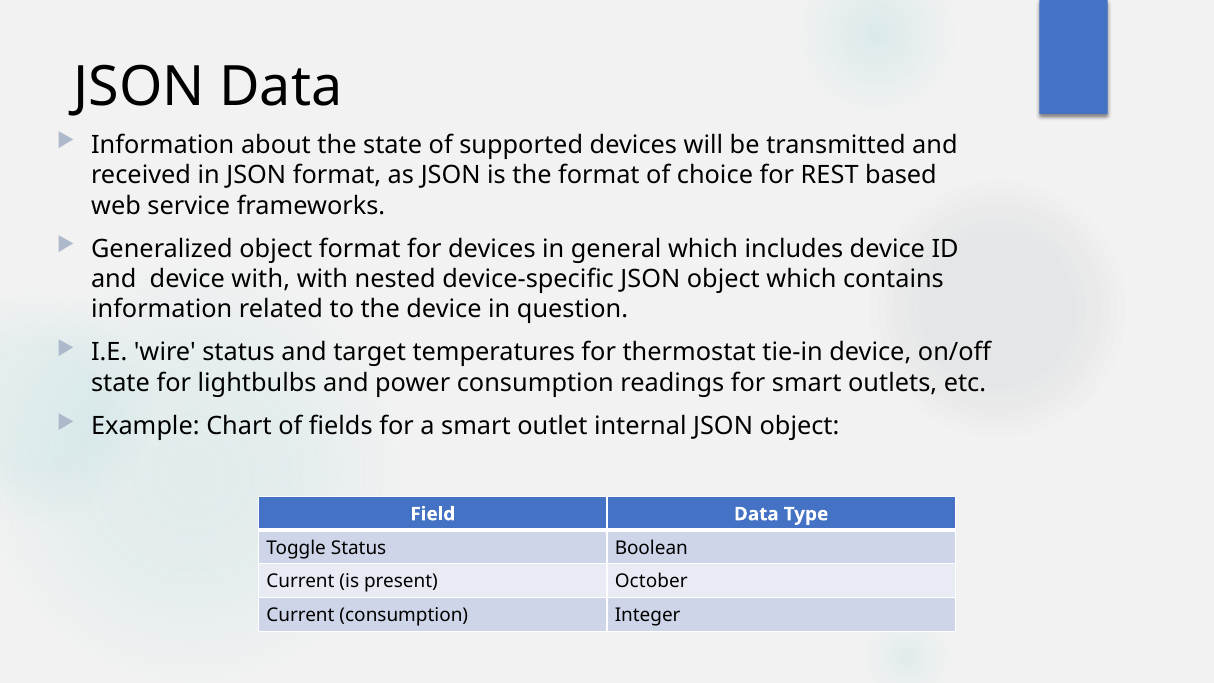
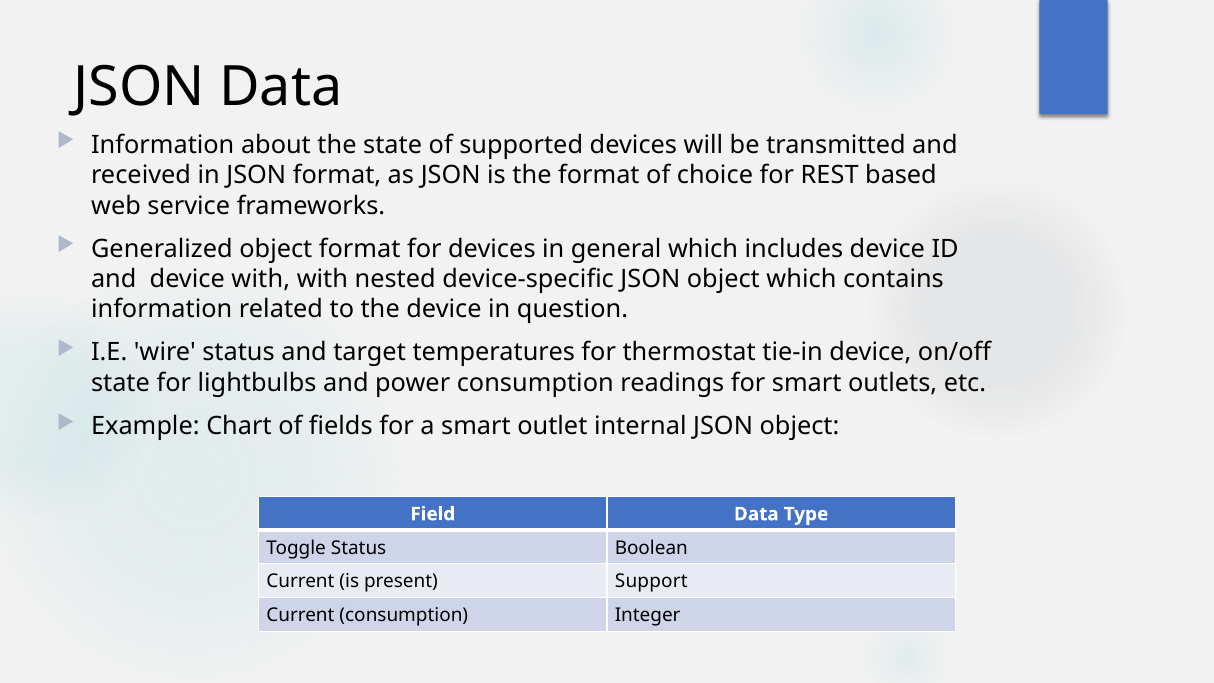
October: October -> Support
